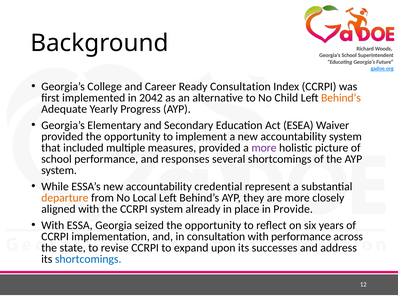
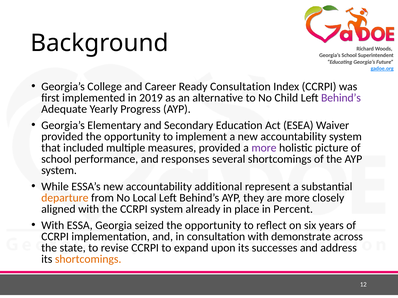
2042: 2042 -> 2019
Behind’s at (341, 98) colour: orange -> purple
credential: credential -> additional
Provide: Provide -> Percent
with performance: performance -> demonstrate
shortcomings at (88, 259) colour: blue -> orange
